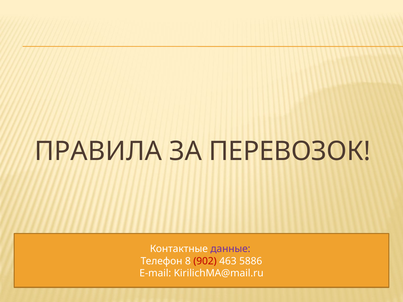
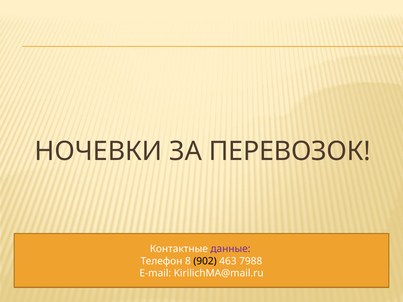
ПРАВИЛА: ПРАВИЛА -> НОЧЕВКИ
902 colour: red -> black
5886: 5886 -> 7988
